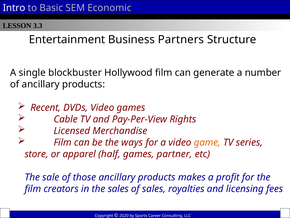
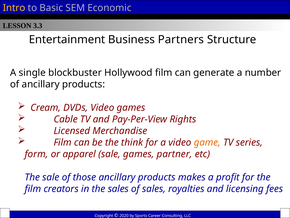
Intro colour: white -> yellow
Recent: Recent -> Cream
ways: ways -> think
store: store -> form
apparel half: half -> sale
